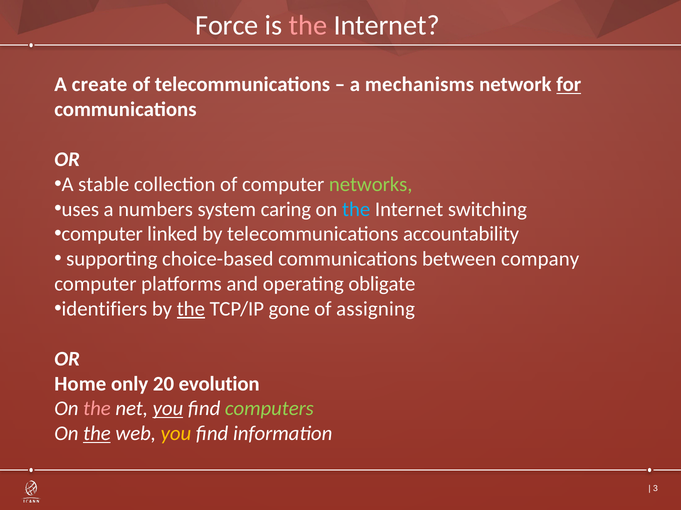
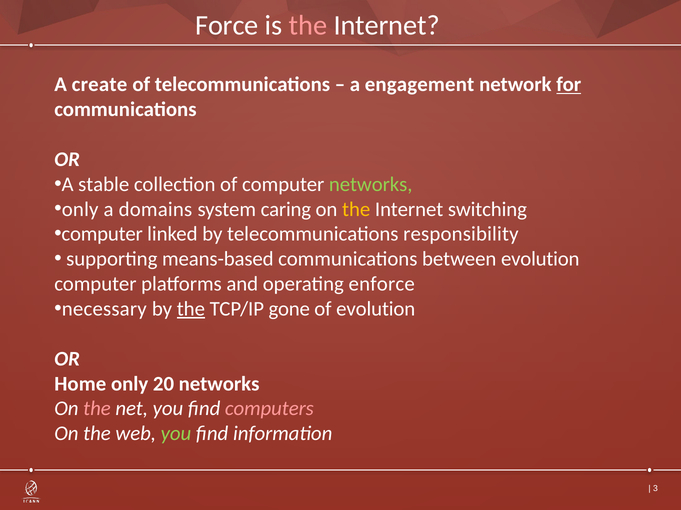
mechanisms: mechanisms -> engagement
uses at (80, 210): uses -> only
numbers: numbers -> domains
the at (356, 210) colour: light blue -> yellow
accountability: accountability -> responsibility
choice-based: choice-based -> means-based
between company: company -> evolution
obligate: obligate -> enforce
identifiers: identifiers -> necessary
of assigning: assigning -> evolution
20 evolution: evolution -> networks
you at (168, 409) underline: present -> none
computers colour: light green -> pink
the at (97, 434) underline: present -> none
you at (176, 434) colour: yellow -> light green
